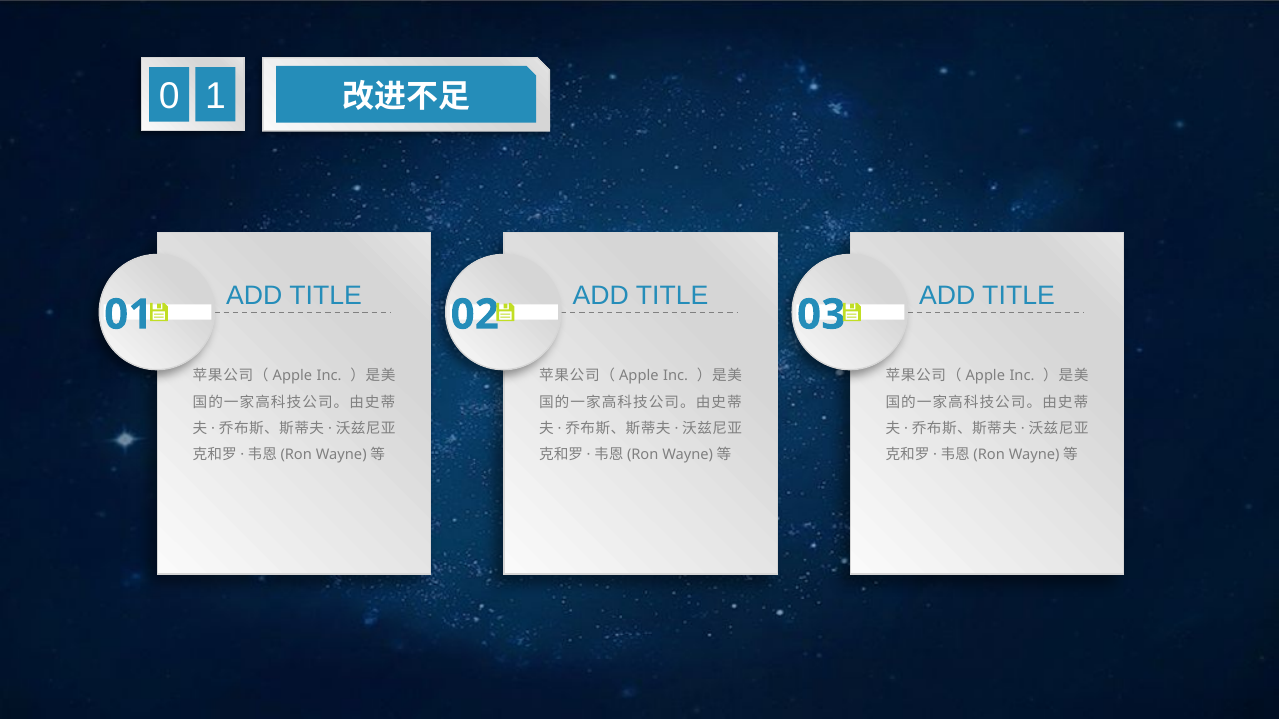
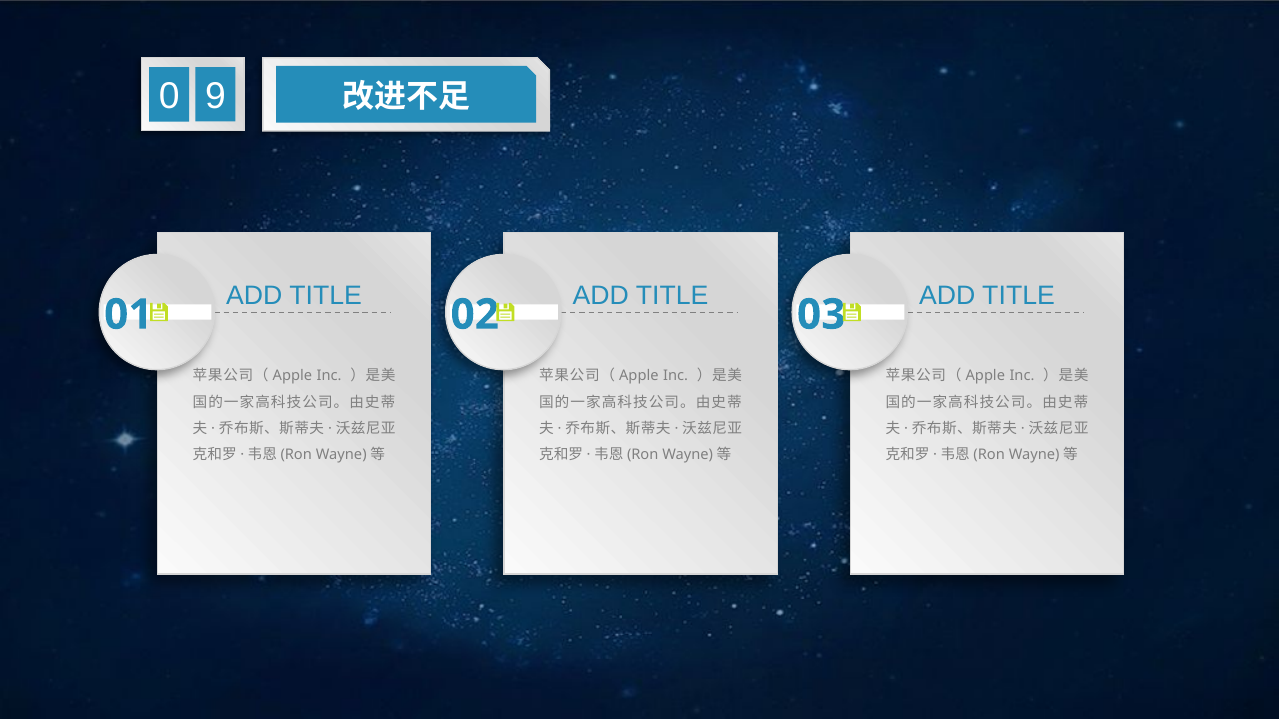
1: 1 -> 9
